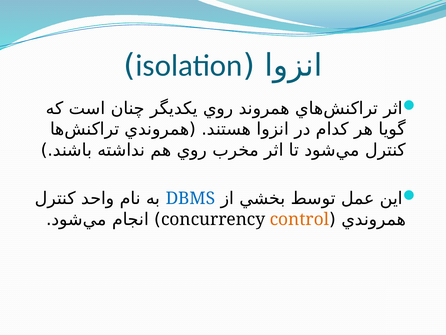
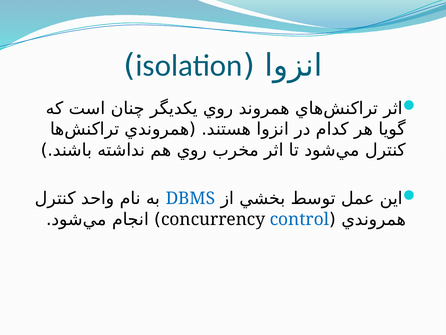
control colour: orange -> blue
